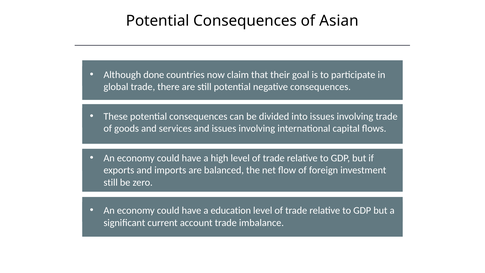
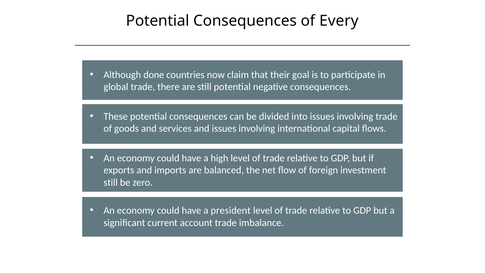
Asian: Asian -> Every
education: education -> president
